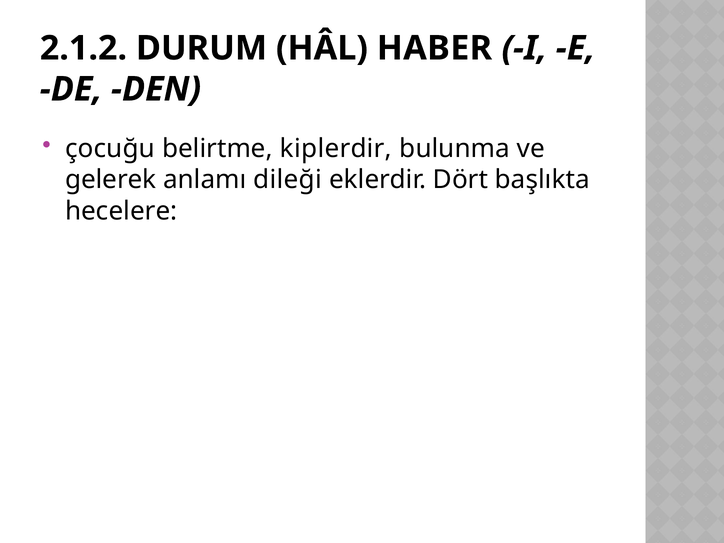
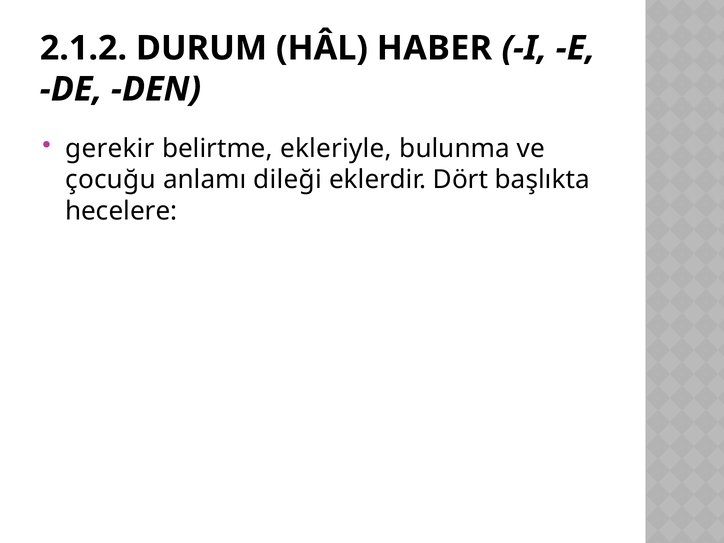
çocuğu: çocuğu -> gerekir
kiplerdir: kiplerdir -> ekleriyle
gelerek: gelerek -> çocuğu
